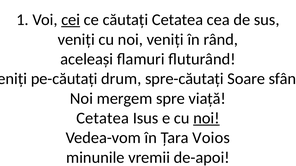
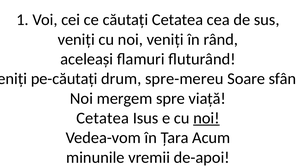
cei underline: present -> none
spre-căutați: spre-căutați -> spre-mereu
Voios: Voios -> Acum
